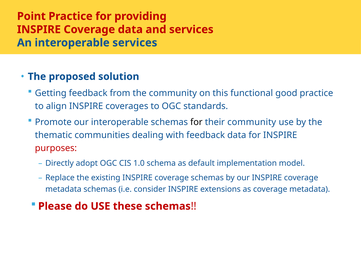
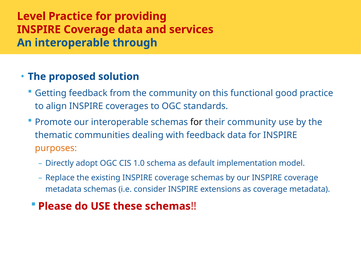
Point: Point -> Level
interoperable services: services -> through
purposes colour: red -> orange
